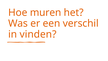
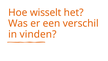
muren: muren -> wisselt
